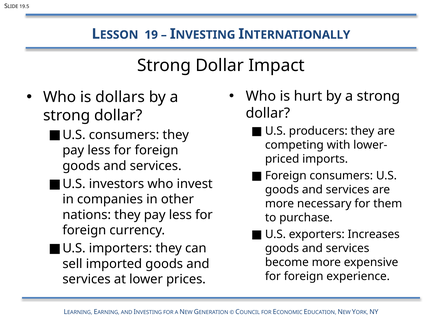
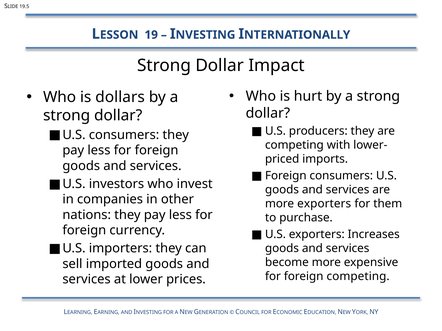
more necessary: necessary -> exporters
foreign experience: experience -> competing
